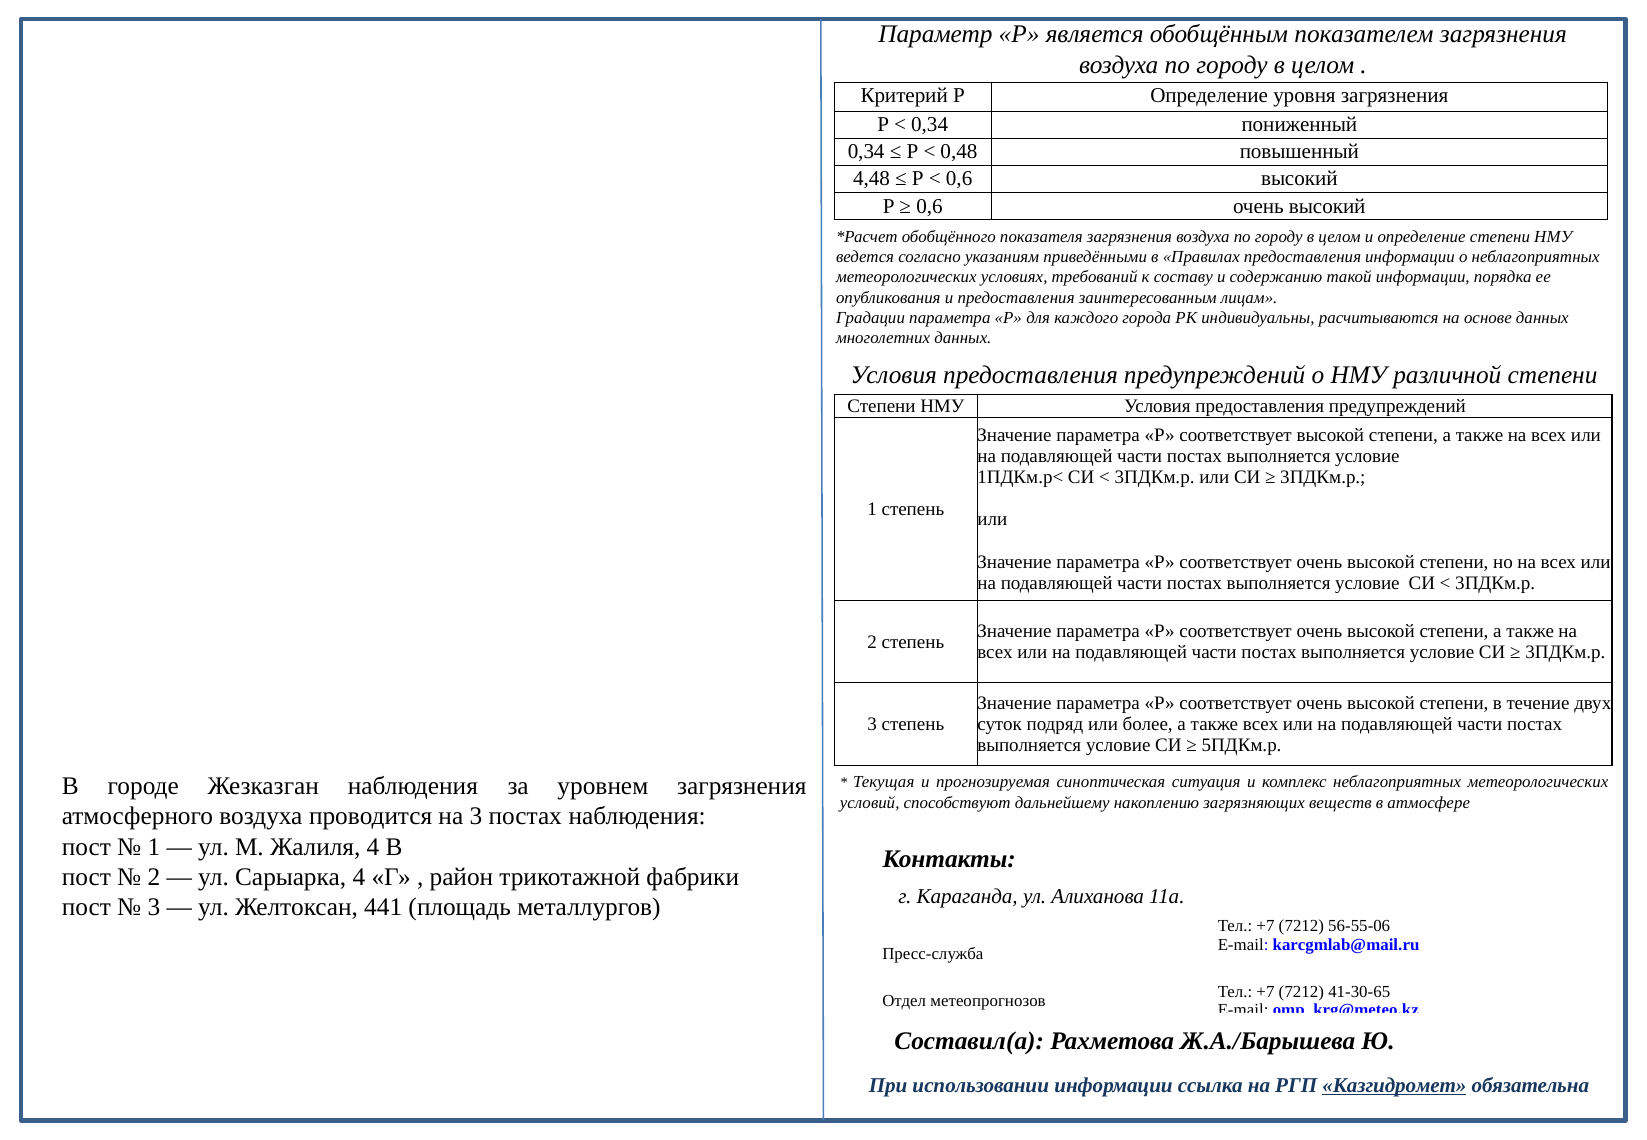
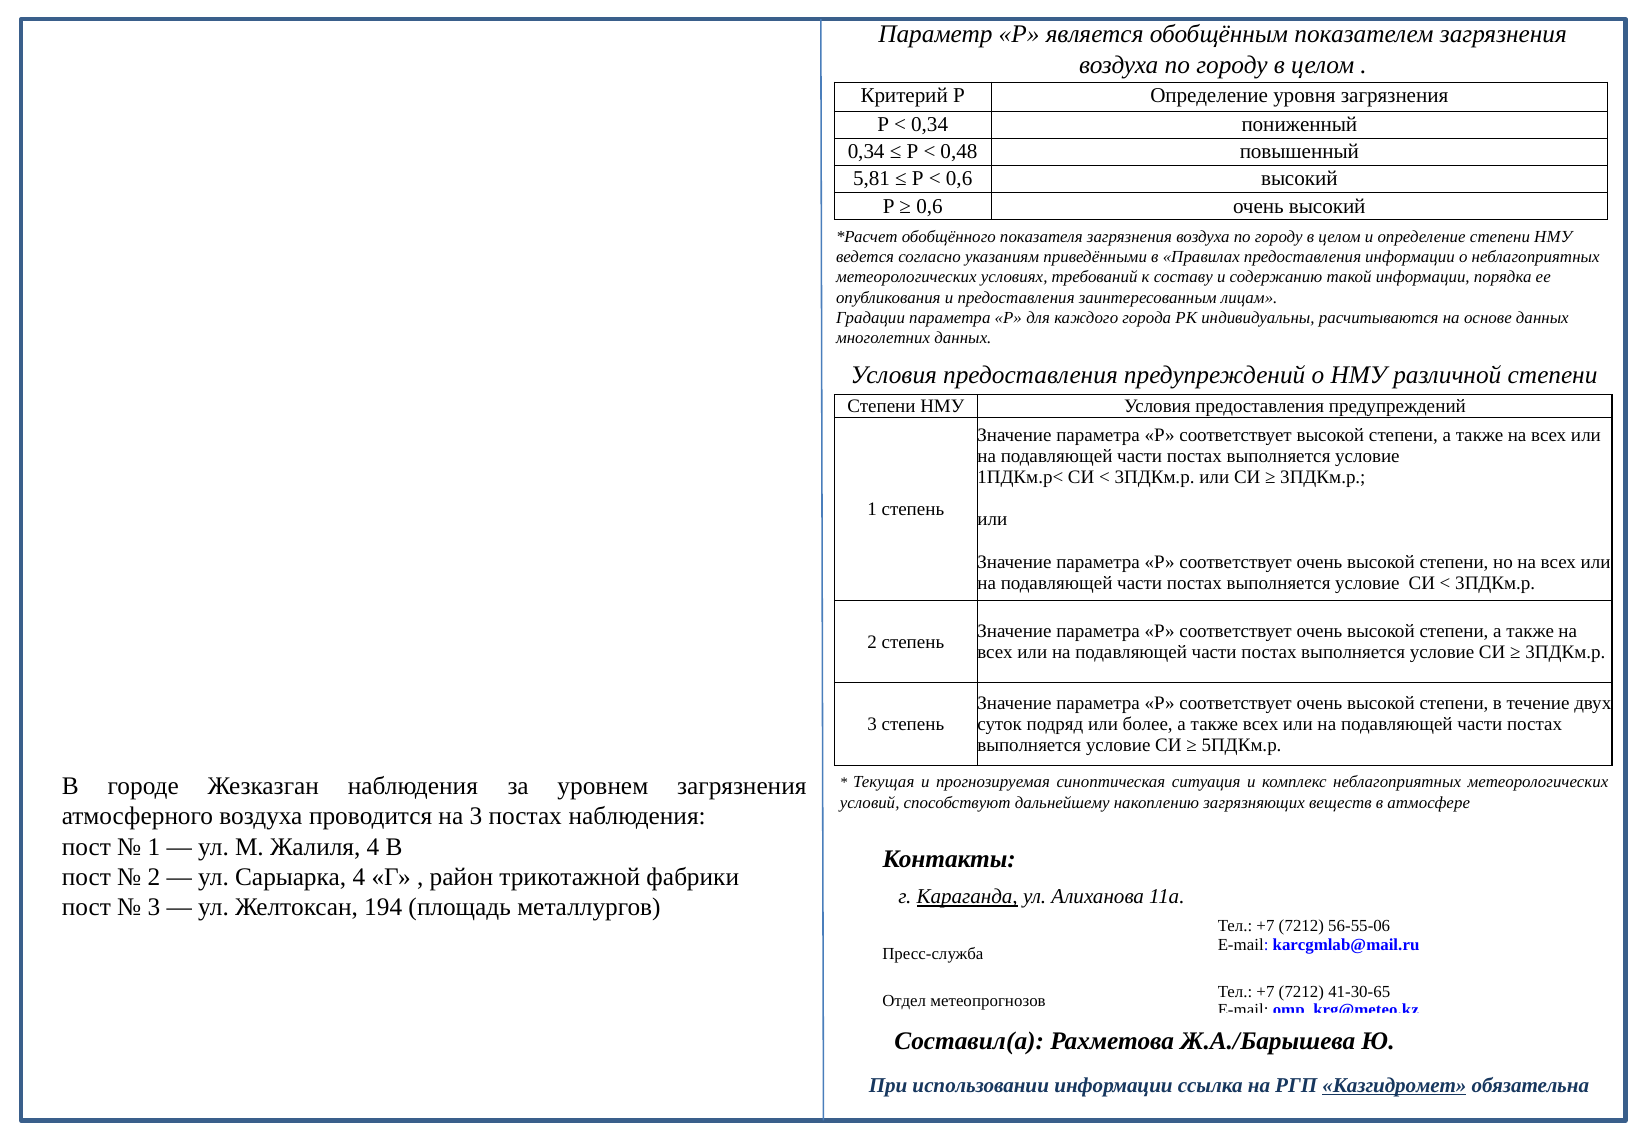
4,48: 4,48 -> 5,81
Караганда underline: none -> present
441: 441 -> 194
